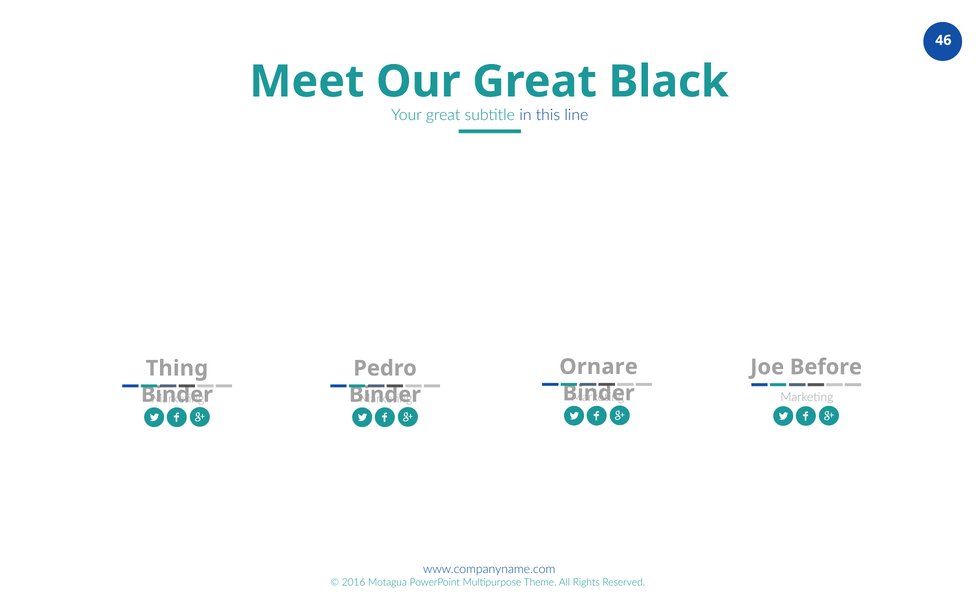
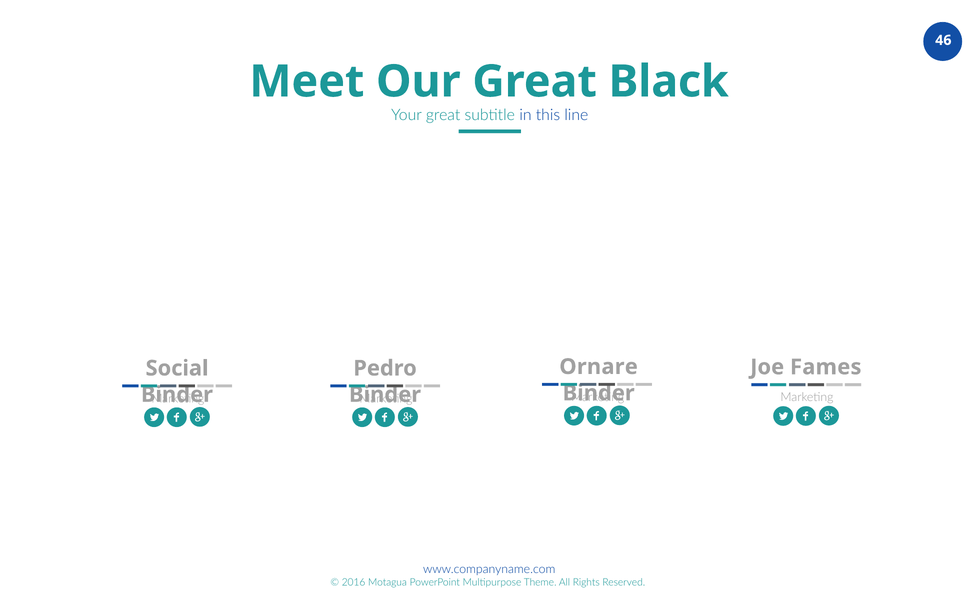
Before: Before -> Fames
Thing: Thing -> Social
